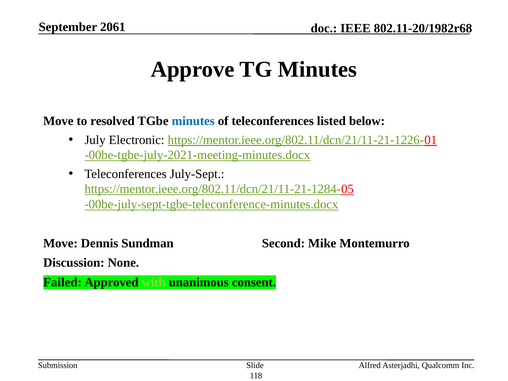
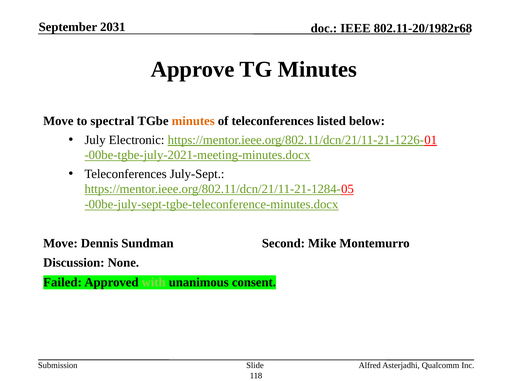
2061: 2061 -> 2031
resolved: resolved -> spectral
minutes at (193, 121) colour: blue -> orange
